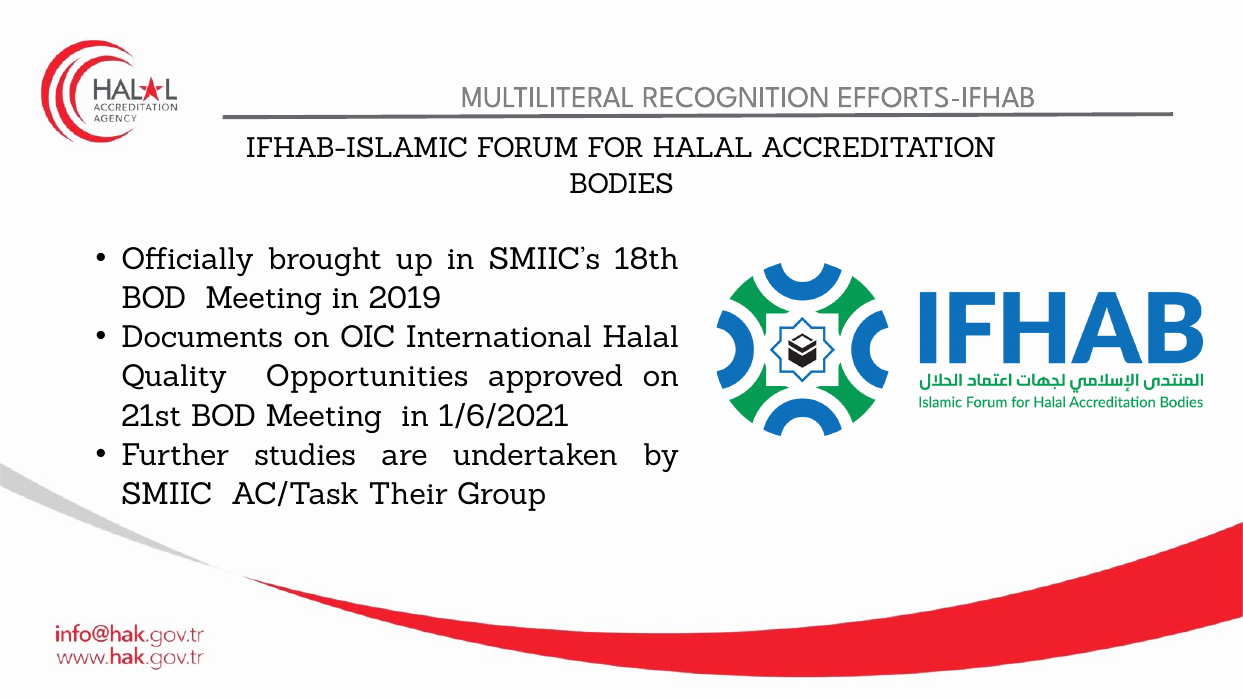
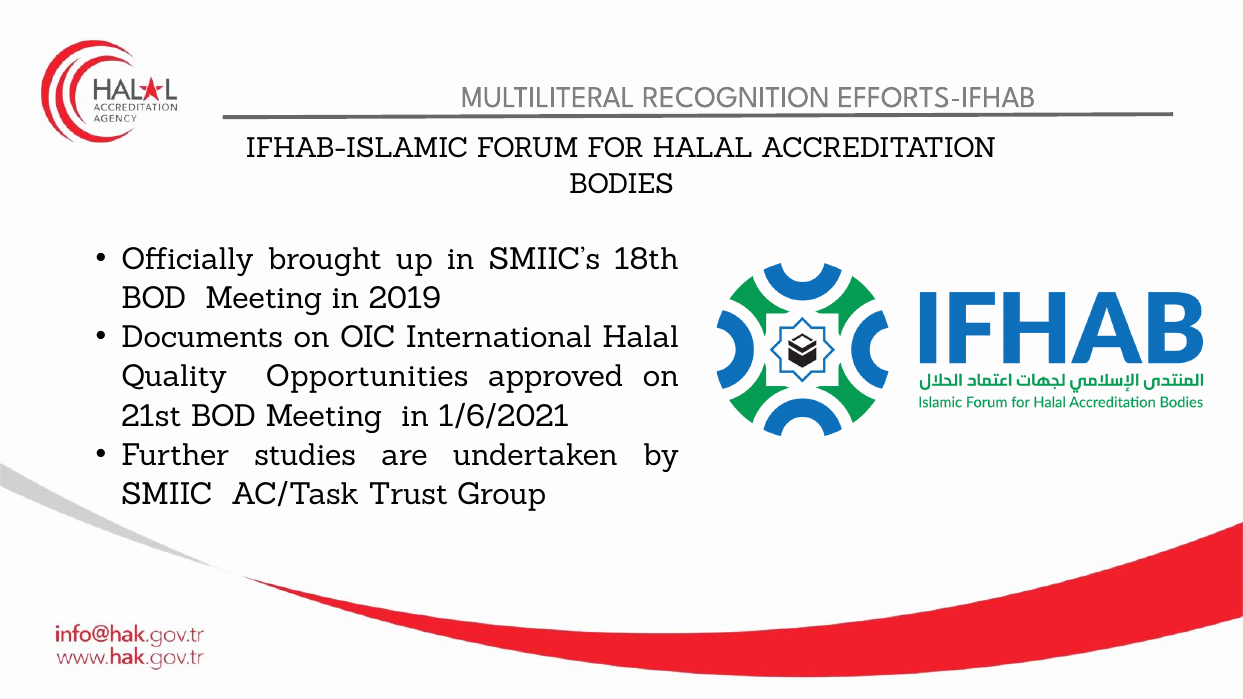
Their: Their -> Trust
